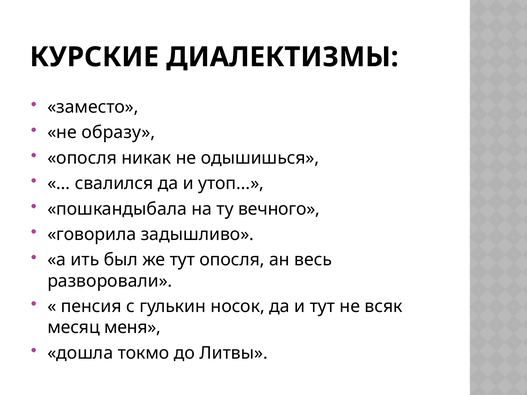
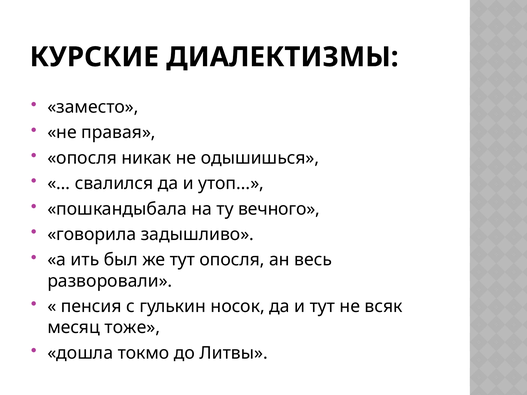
образу: образу -> правая
меня: меня -> тоже
